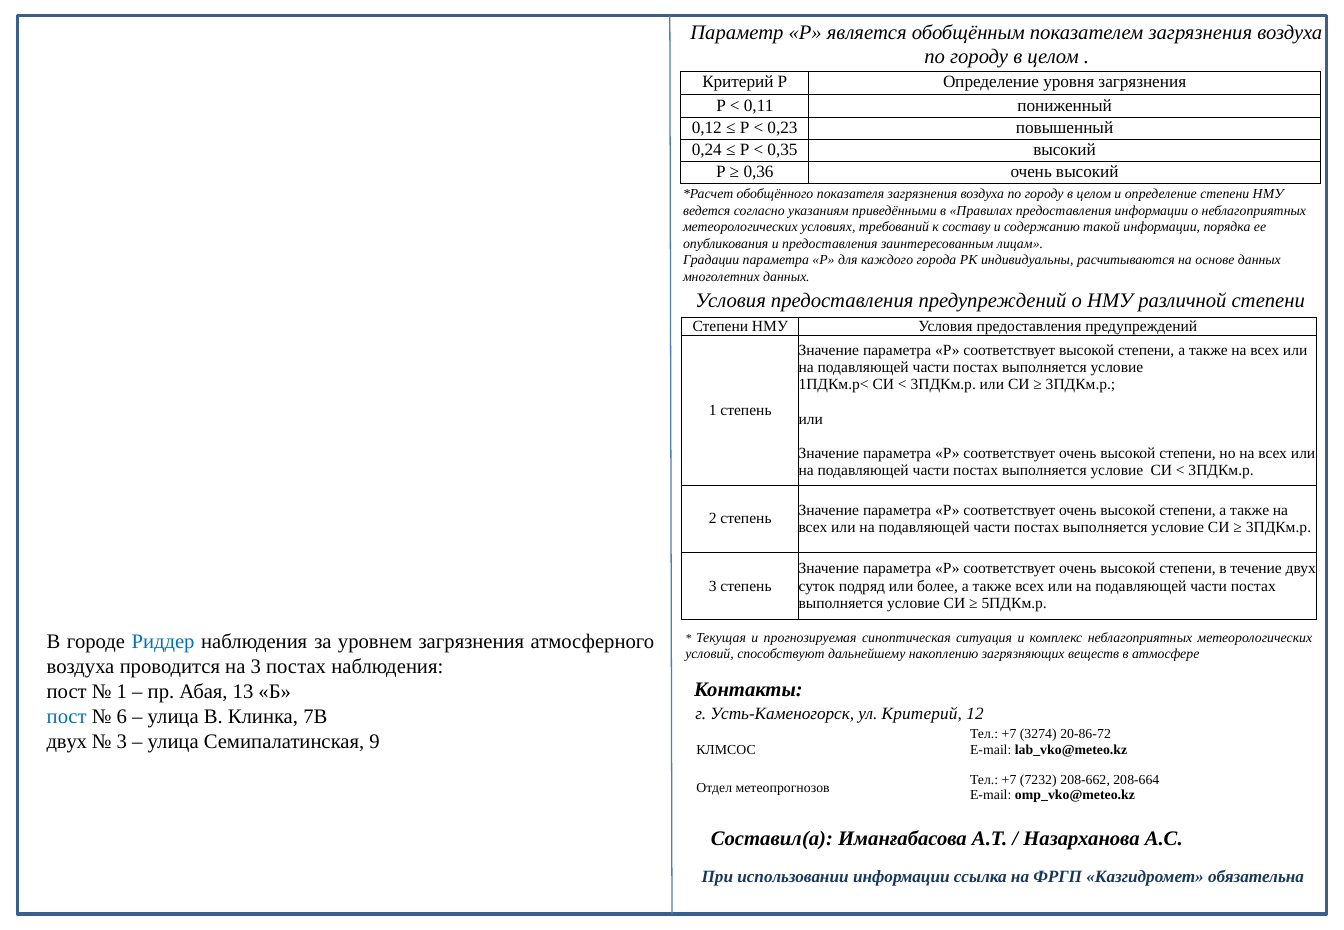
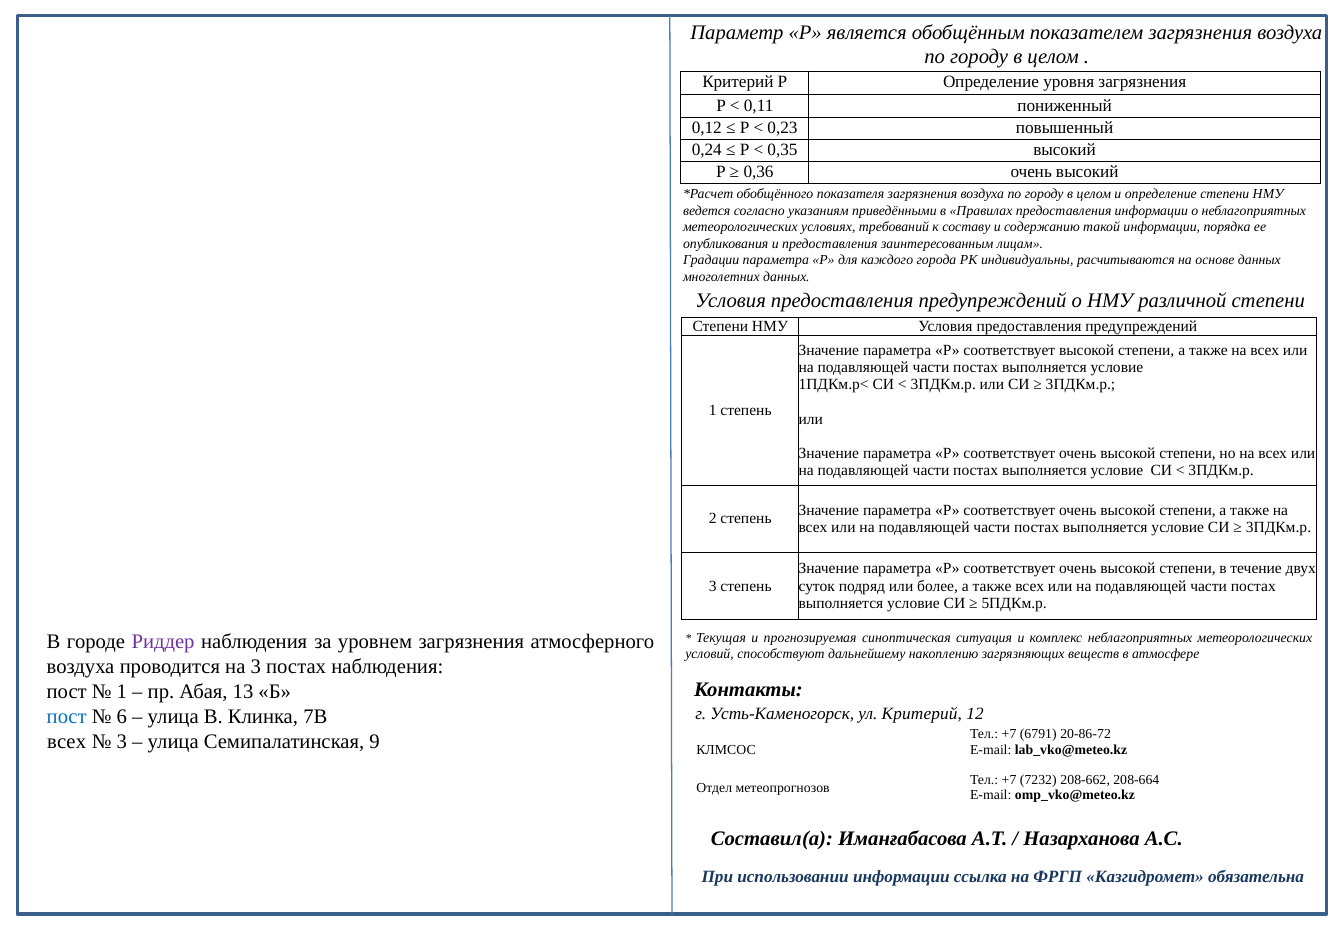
Риддер colour: blue -> purple
3274: 3274 -> 6791
двух at (67, 742): двух -> всех
